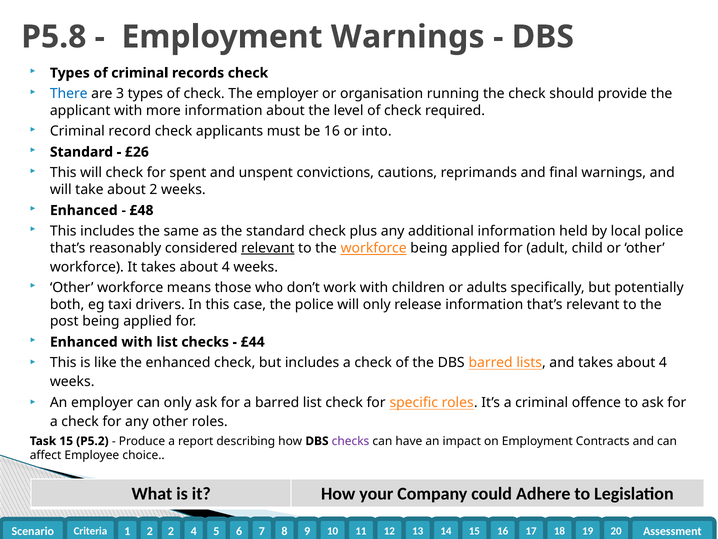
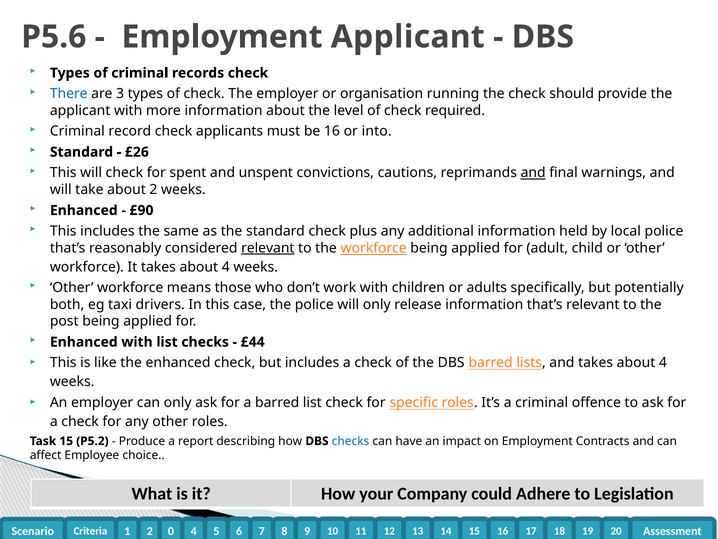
P5.8: P5.8 -> P5.6
Employment Warnings: Warnings -> Applicant
and at (533, 173) underline: none -> present
£48: £48 -> £90
checks at (351, 441) colour: purple -> blue
2 2: 2 -> 0
